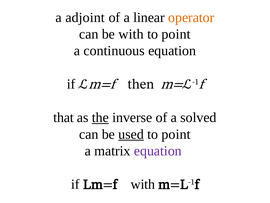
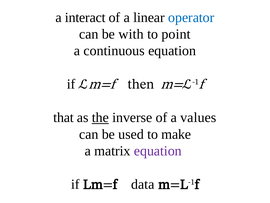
adjoint: adjoint -> interact
operator colour: orange -> blue
solved: solved -> values
used underline: present -> none
point at (176, 134): point -> make
with at (143, 184): with -> data
